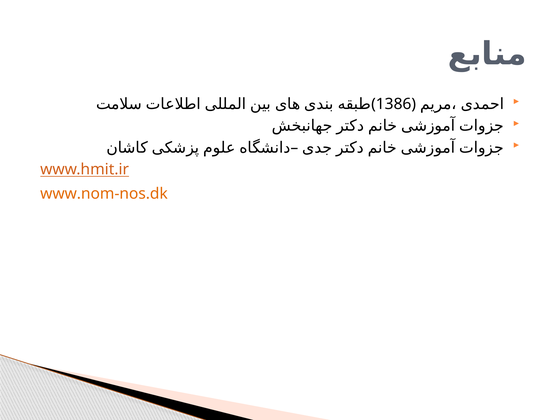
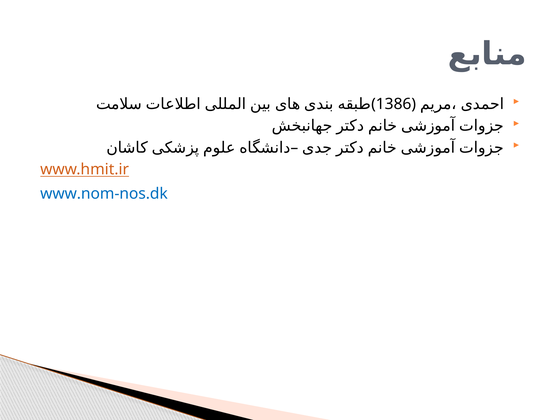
www.nom-nos.dk colour: orange -> blue
